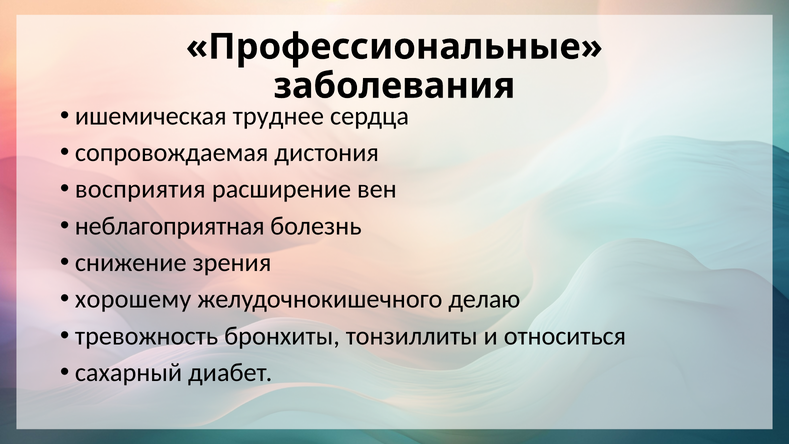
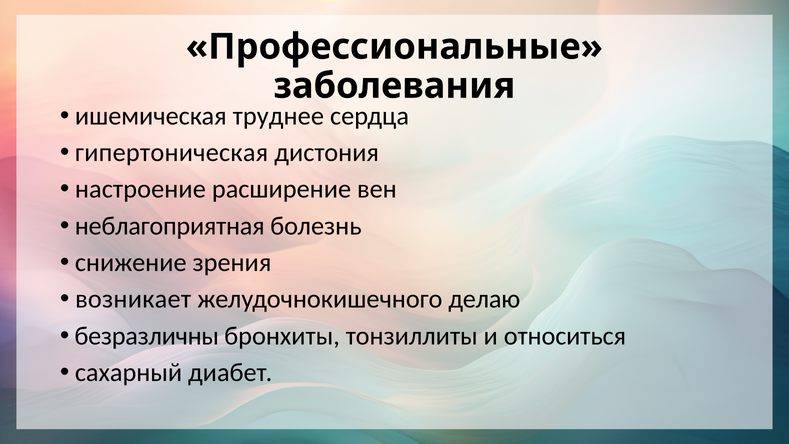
сопровождаемая: сопровождаемая -> гипертоническая
восприятия: восприятия -> настроение
хорошему: хорошему -> возникает
тревожность: тревожность -> безразличны
